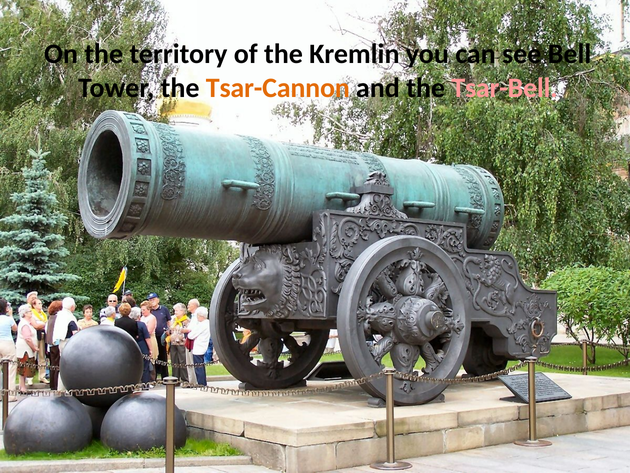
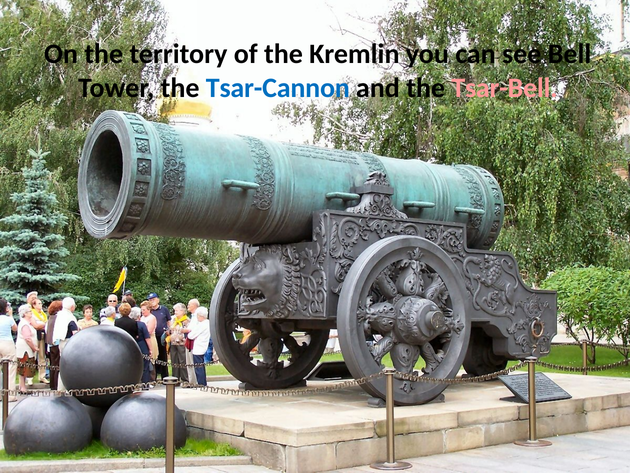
Tsar-Cannon colour: orange -> blue
